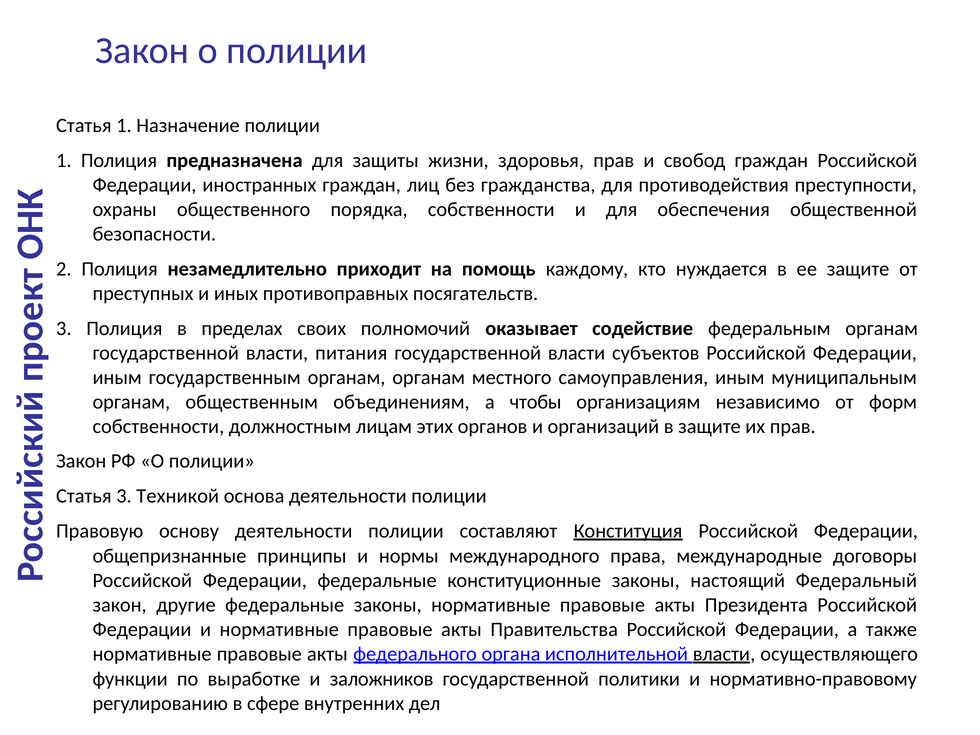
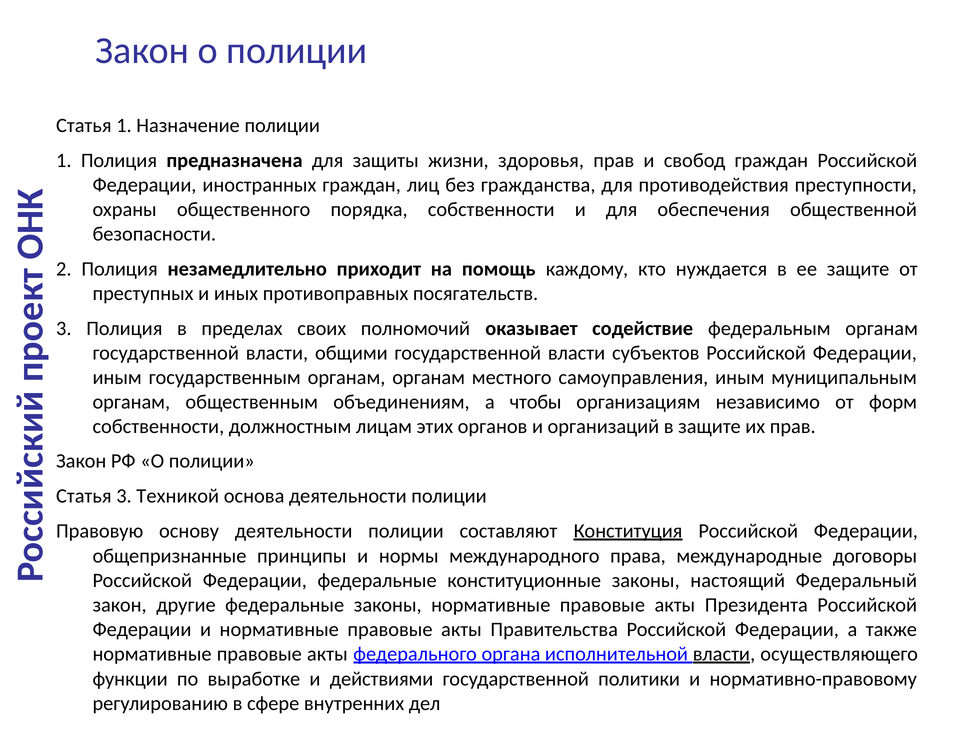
питания: питания -> общими
заложников: заложников -> действиями
